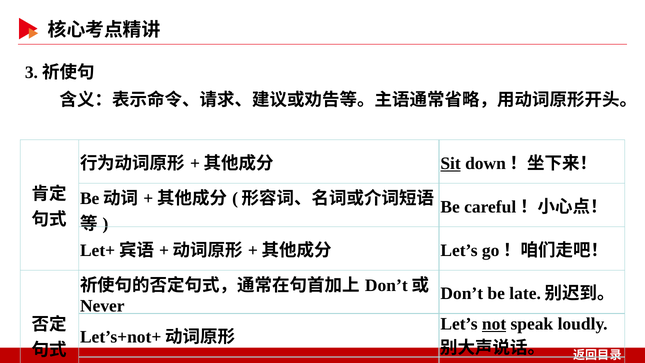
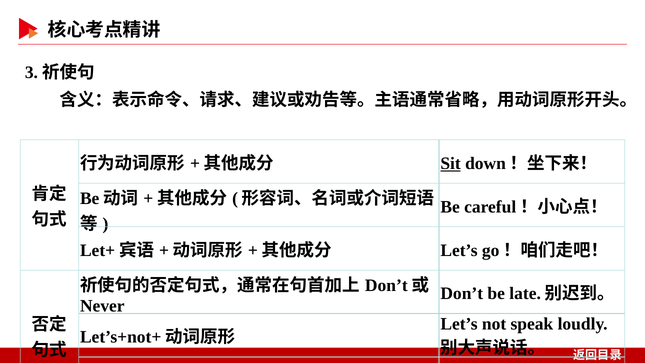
not underline: present -> none
